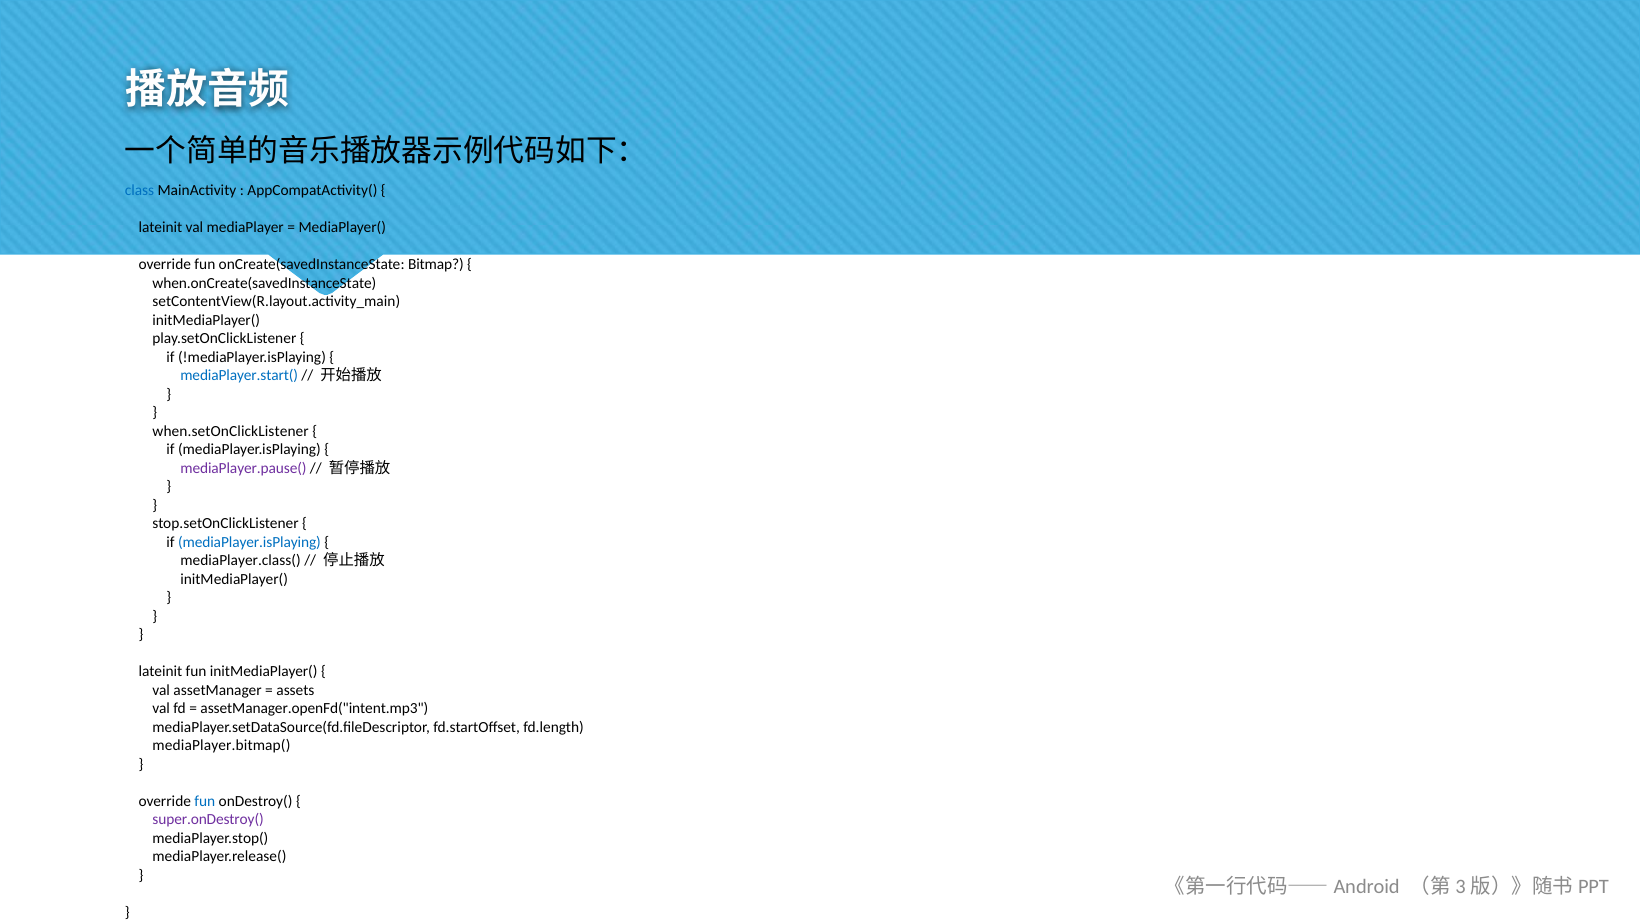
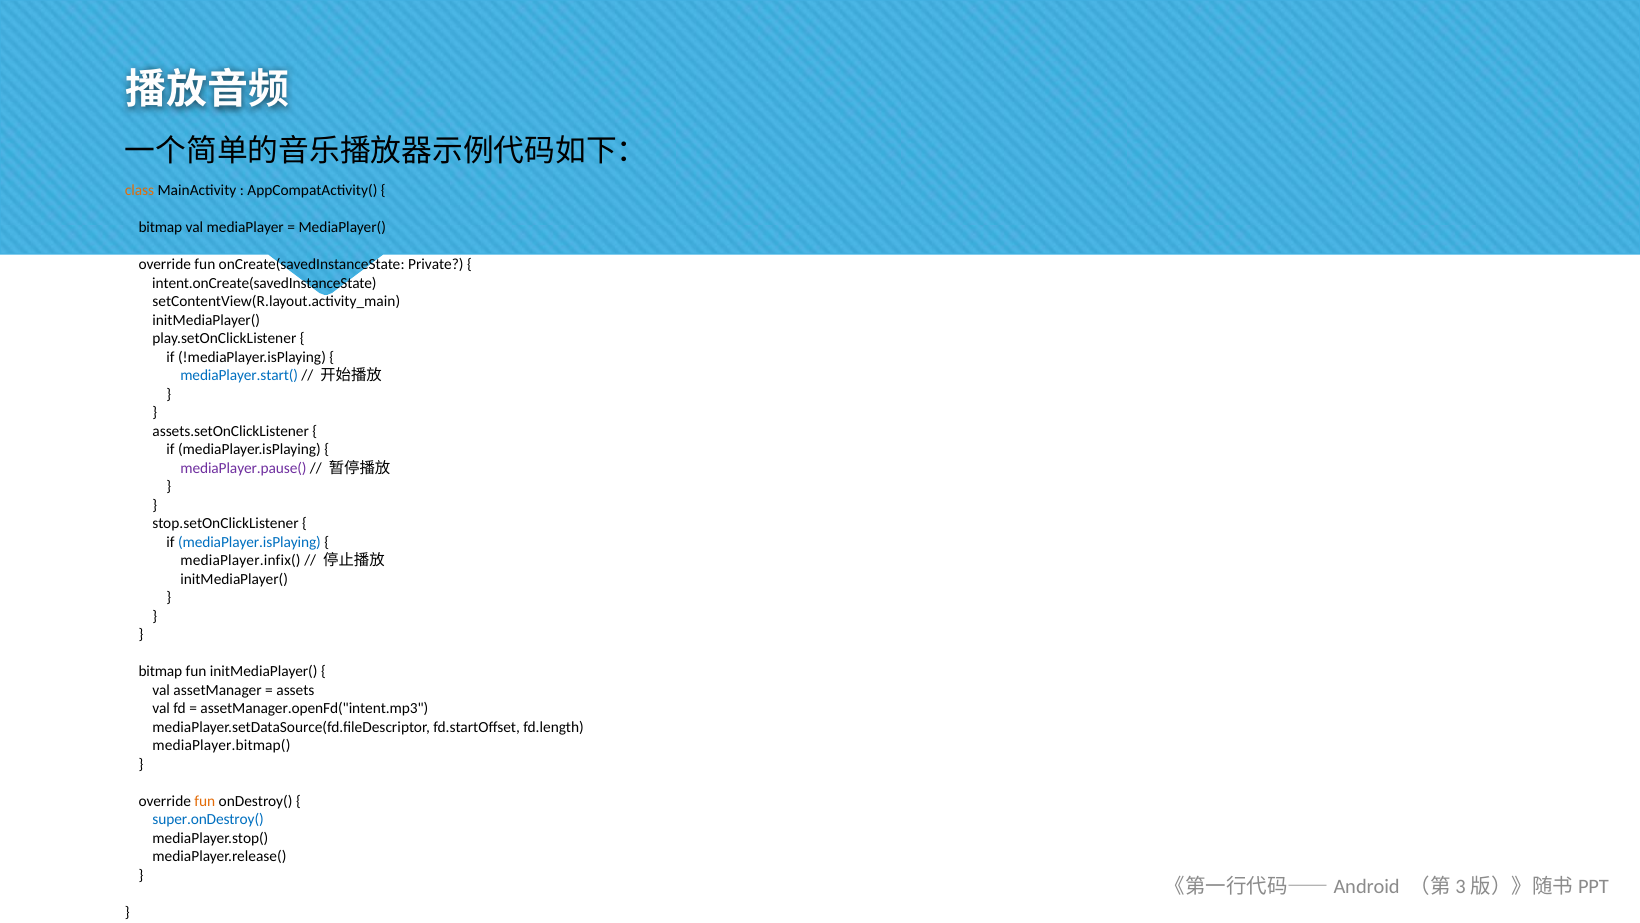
class colour: blue -> orange
lateinit at (160, 227): lateinit -> bitmap
Bitmap: Bitmap -> Private
when.onCreate(savedInstanceState: when.onCreate(savedInstanceState -> intent.onCreate(savedInstanceState
when.setOnClickListener: when.setOnClickListener -> assets.setOnClickListener
mediaPlayer.class(: mediaPlayer.class( -> mediaPlayer.infix(
lateinit at (160, 671): lateinit -> bitmap
fun at (205, 801) colour: blue -> orange
super.onDestroy( colour: purple -> blue
